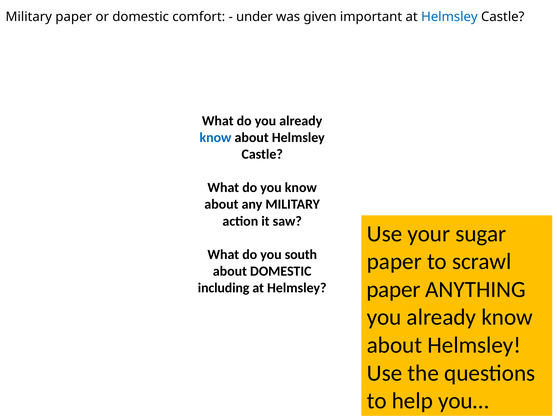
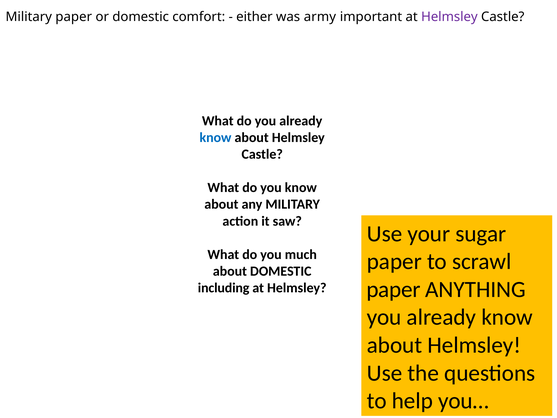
under: under -> either
given: given -> army
Helmsley at (449, 17) colour: blue -> purple
south: south -> much
